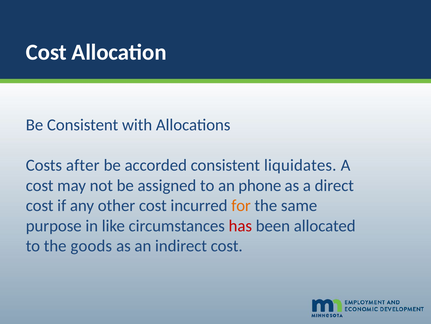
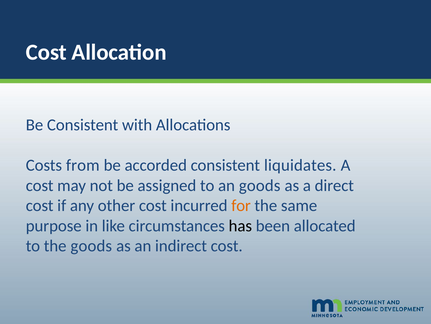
after: after -> from
an phone: phone -> goods
has colour: red -> black
